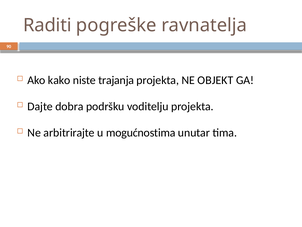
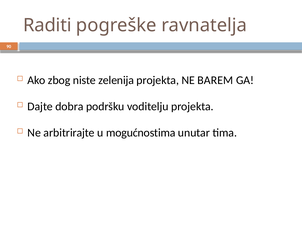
kako: kako -> zbog
trajanja: trajanja -> zelenija
OBJEKT: OBJEKT -> BAREM
